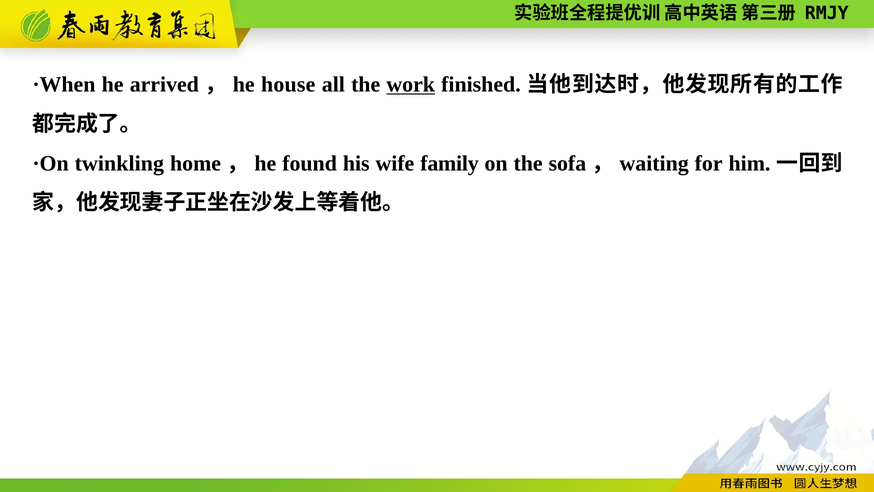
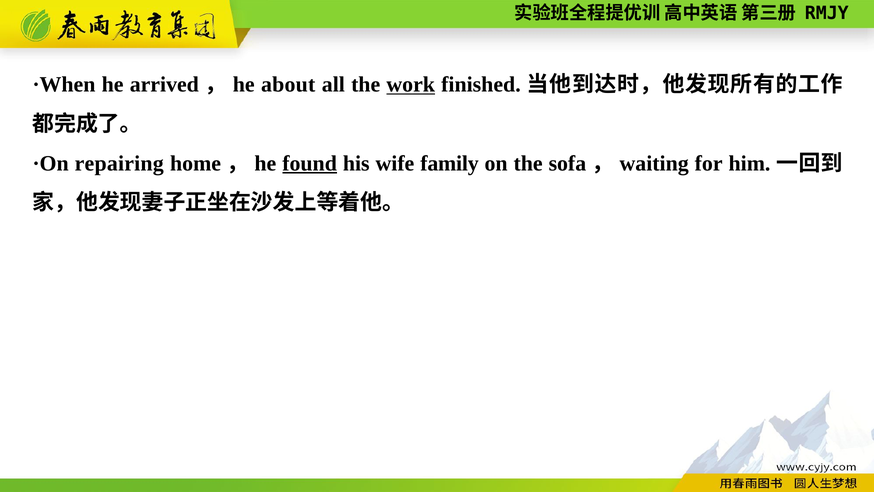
house: house -> about
twinkling: twinkling -> repairing
found underline: none -> present
